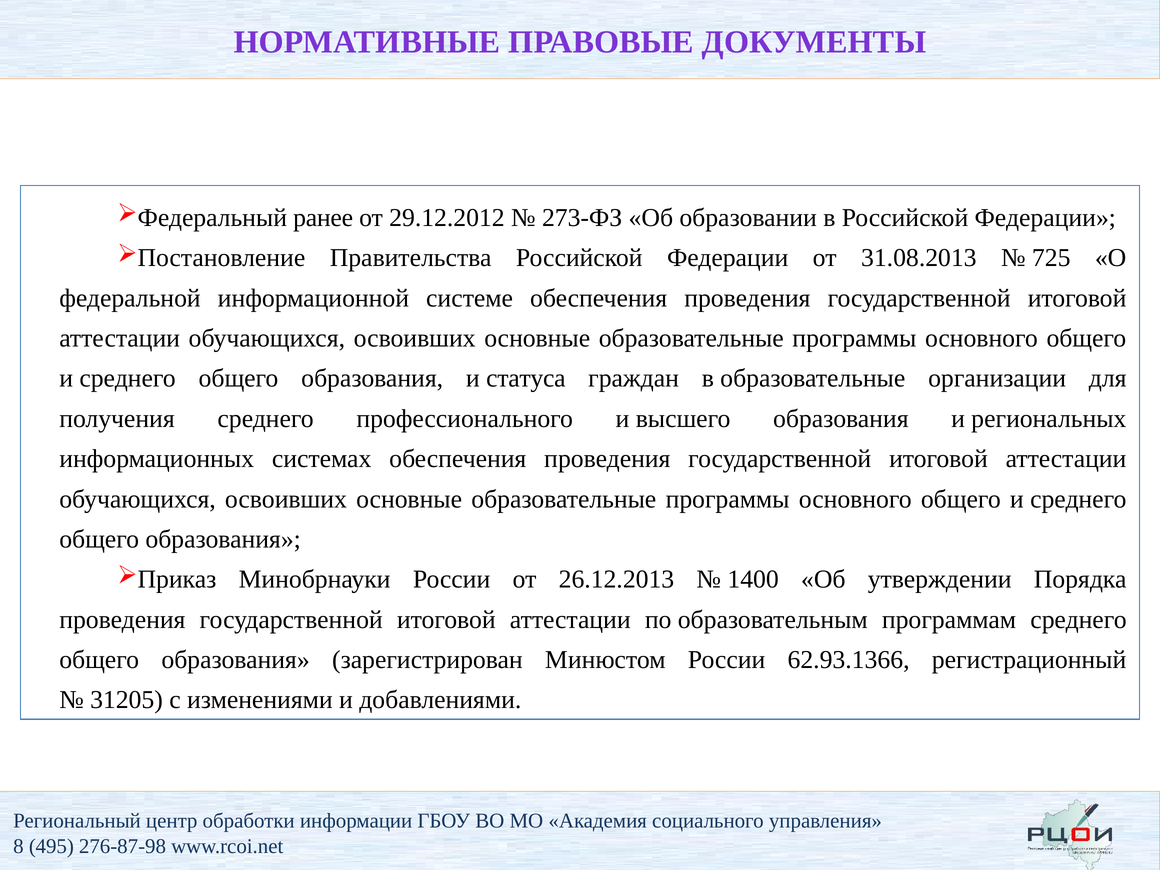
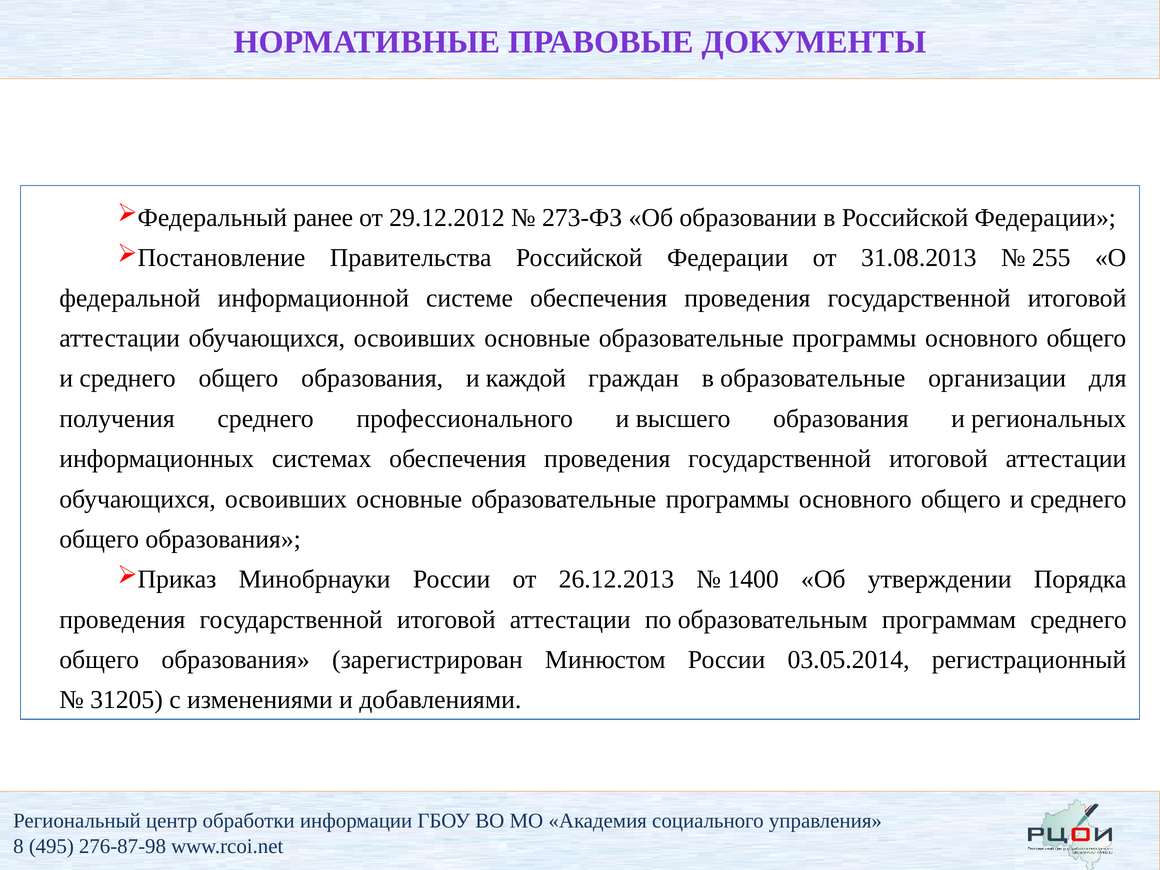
725: 725 -> 255
статуса: статуса -> каждой
62.93.1366: 62.93.1366 -> 03.05.2014
